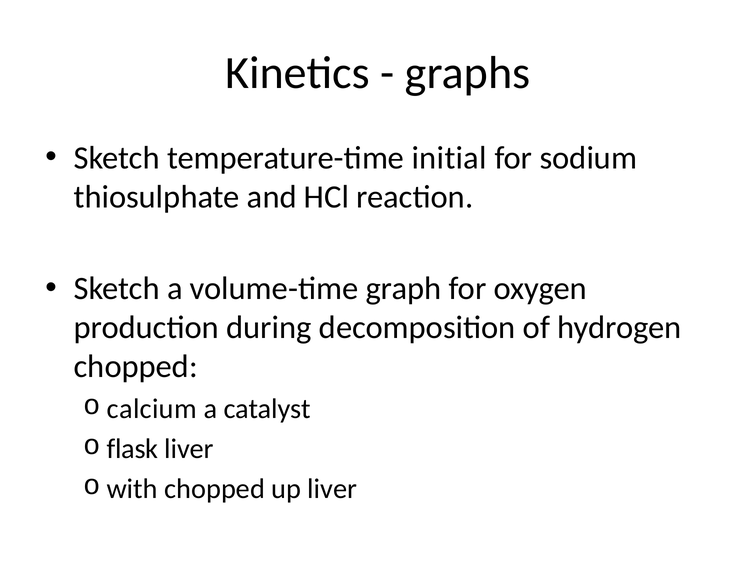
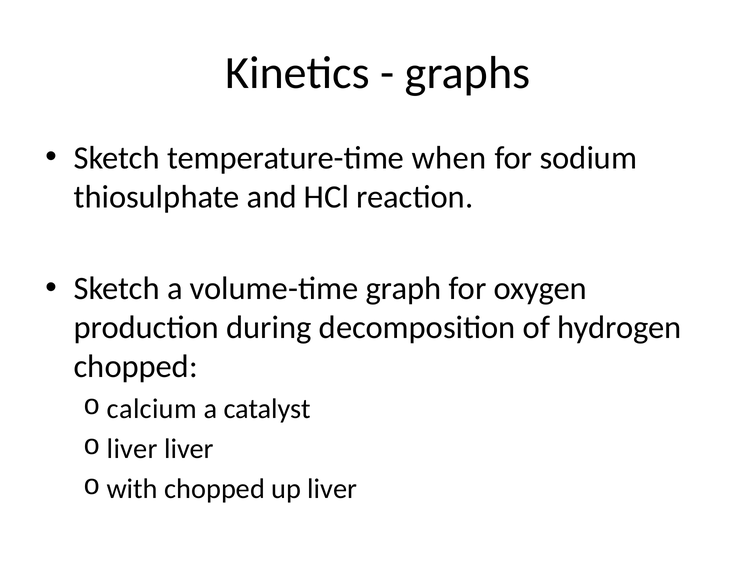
initial: initial -> when
flask at (132, 449): flask -> liver
